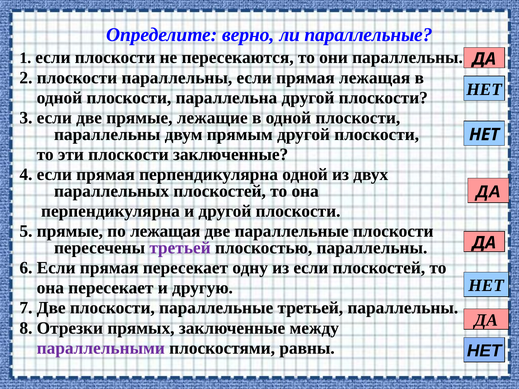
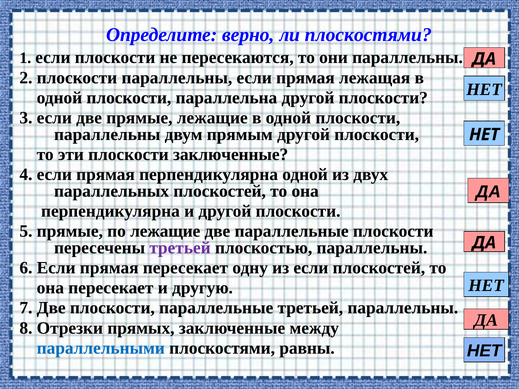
ли параллельные: параллельные -> плоскостями
по лежащая: лежащая -> лежащие
параллельными colour: purple -> blue
